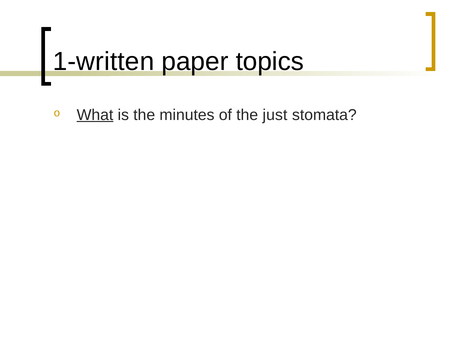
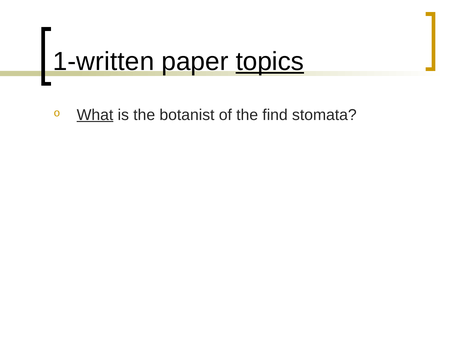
topics underline: none -> present
minutes: minutes -> botanist
just: just -> find
